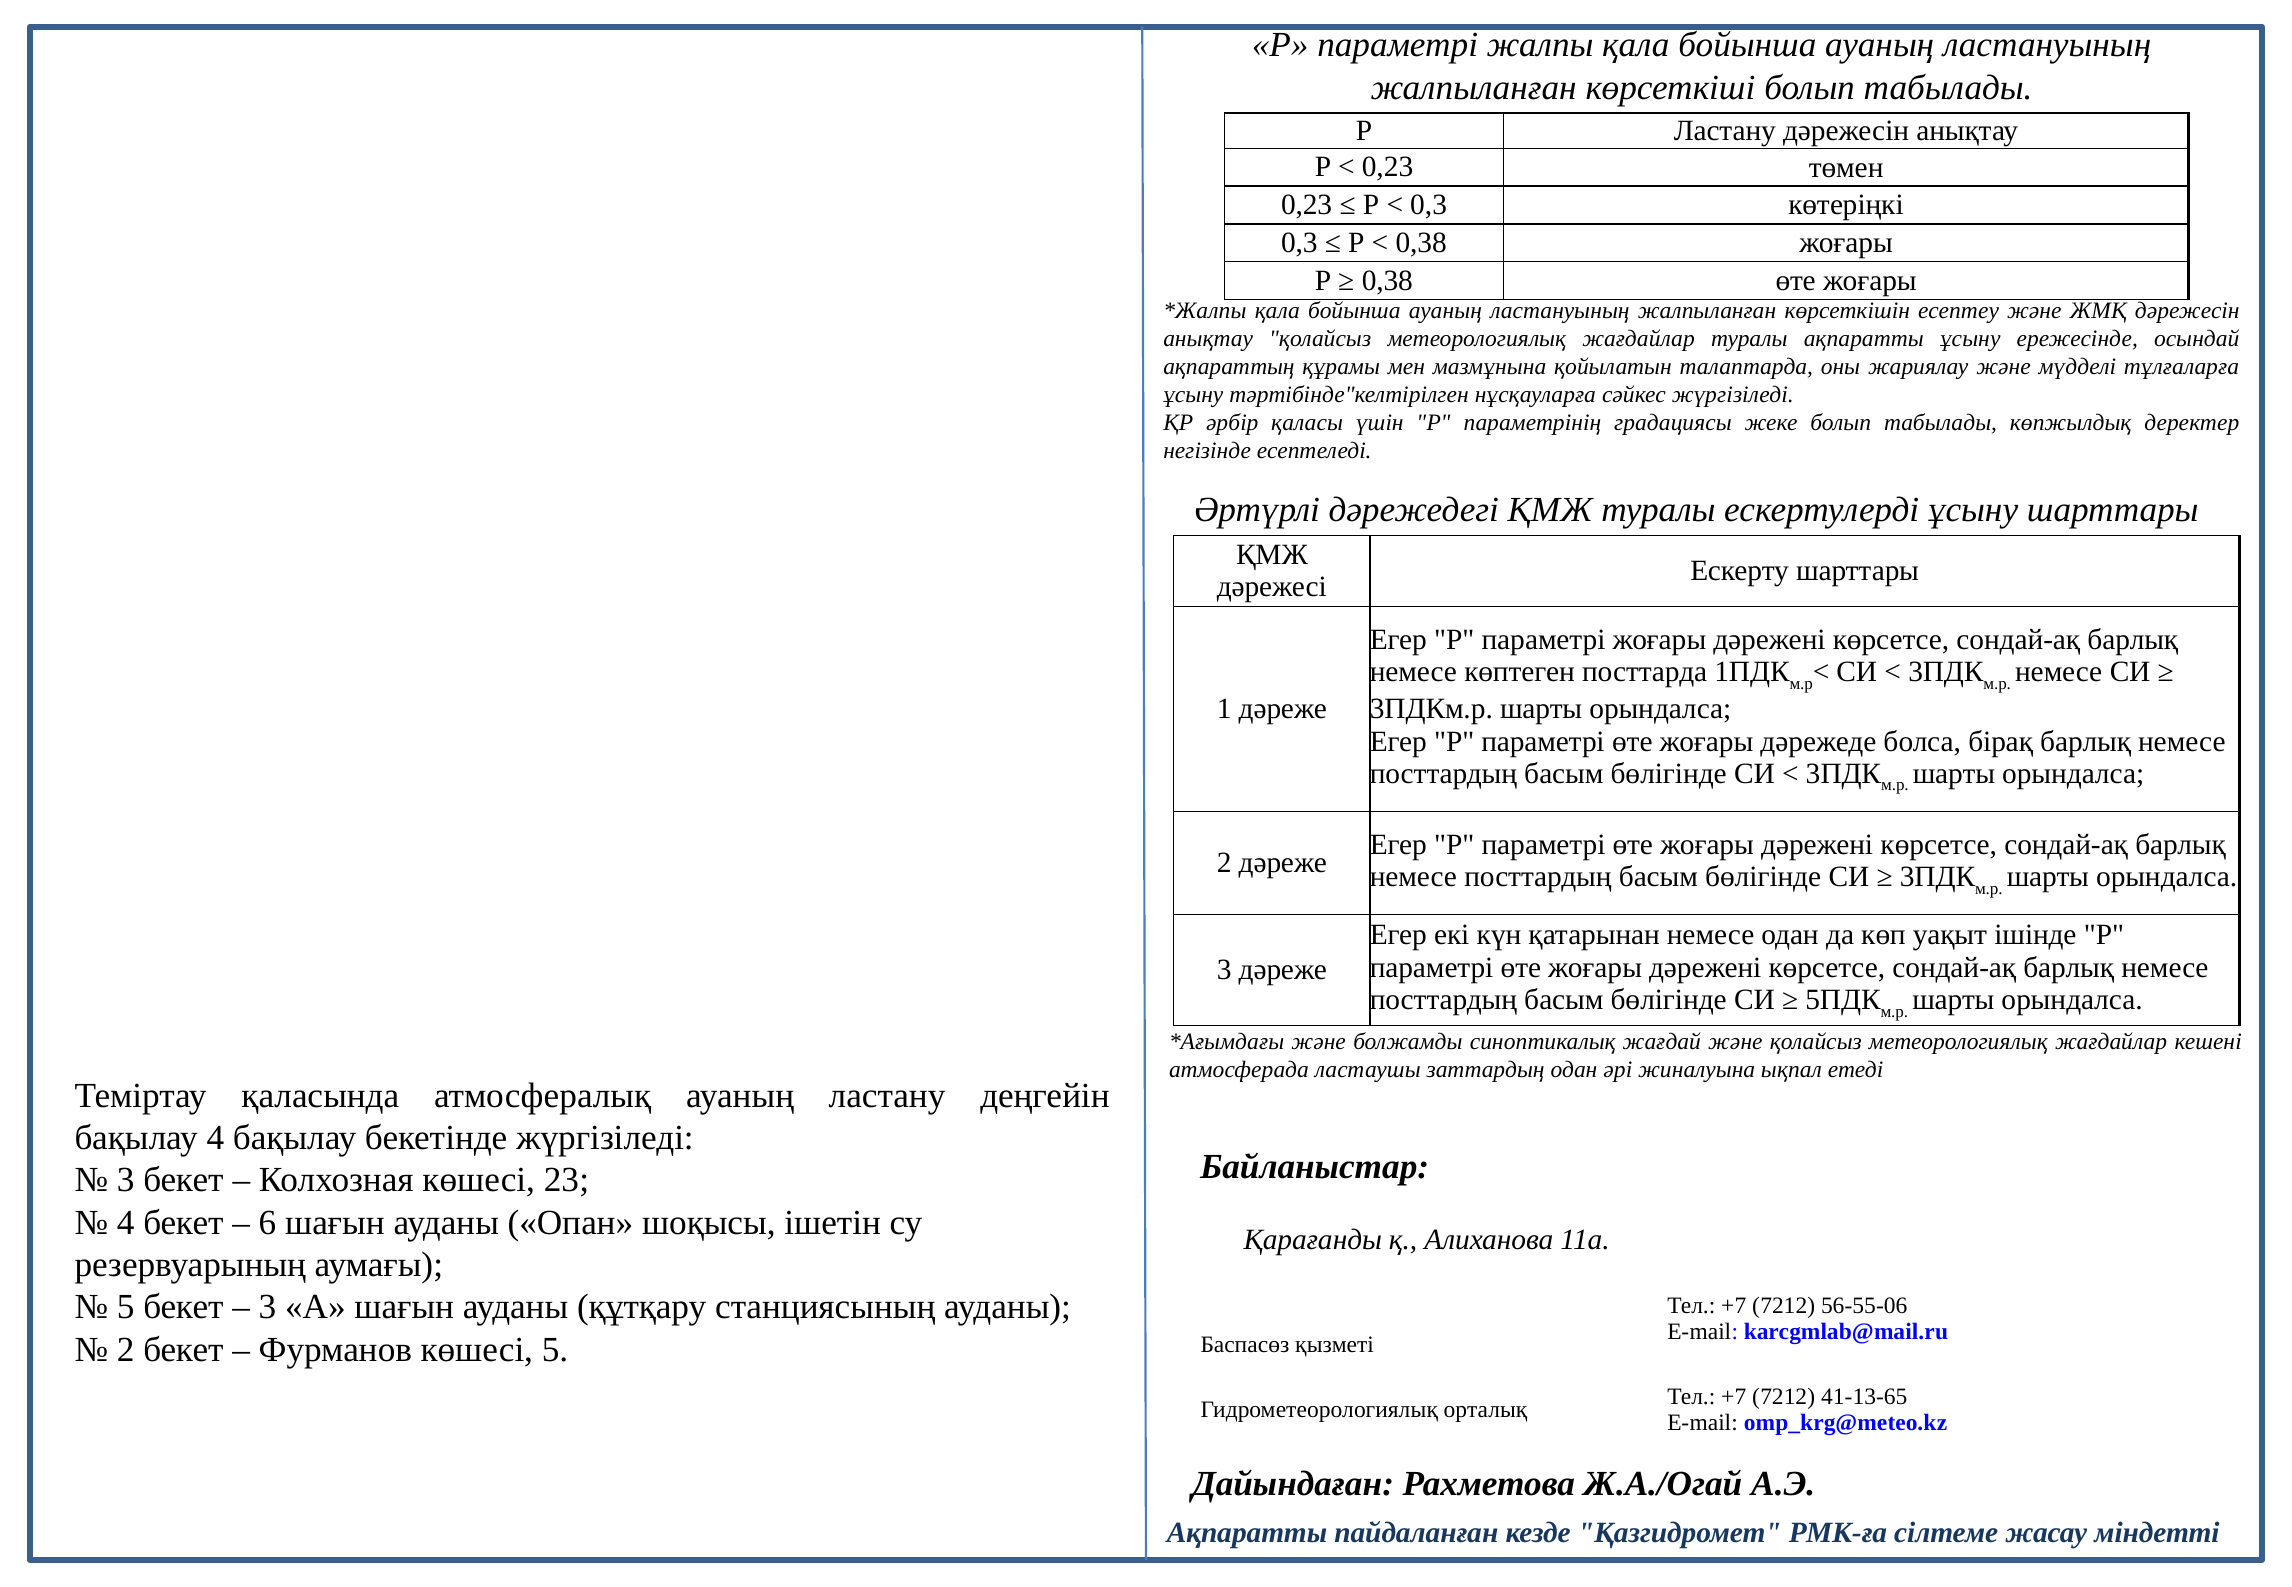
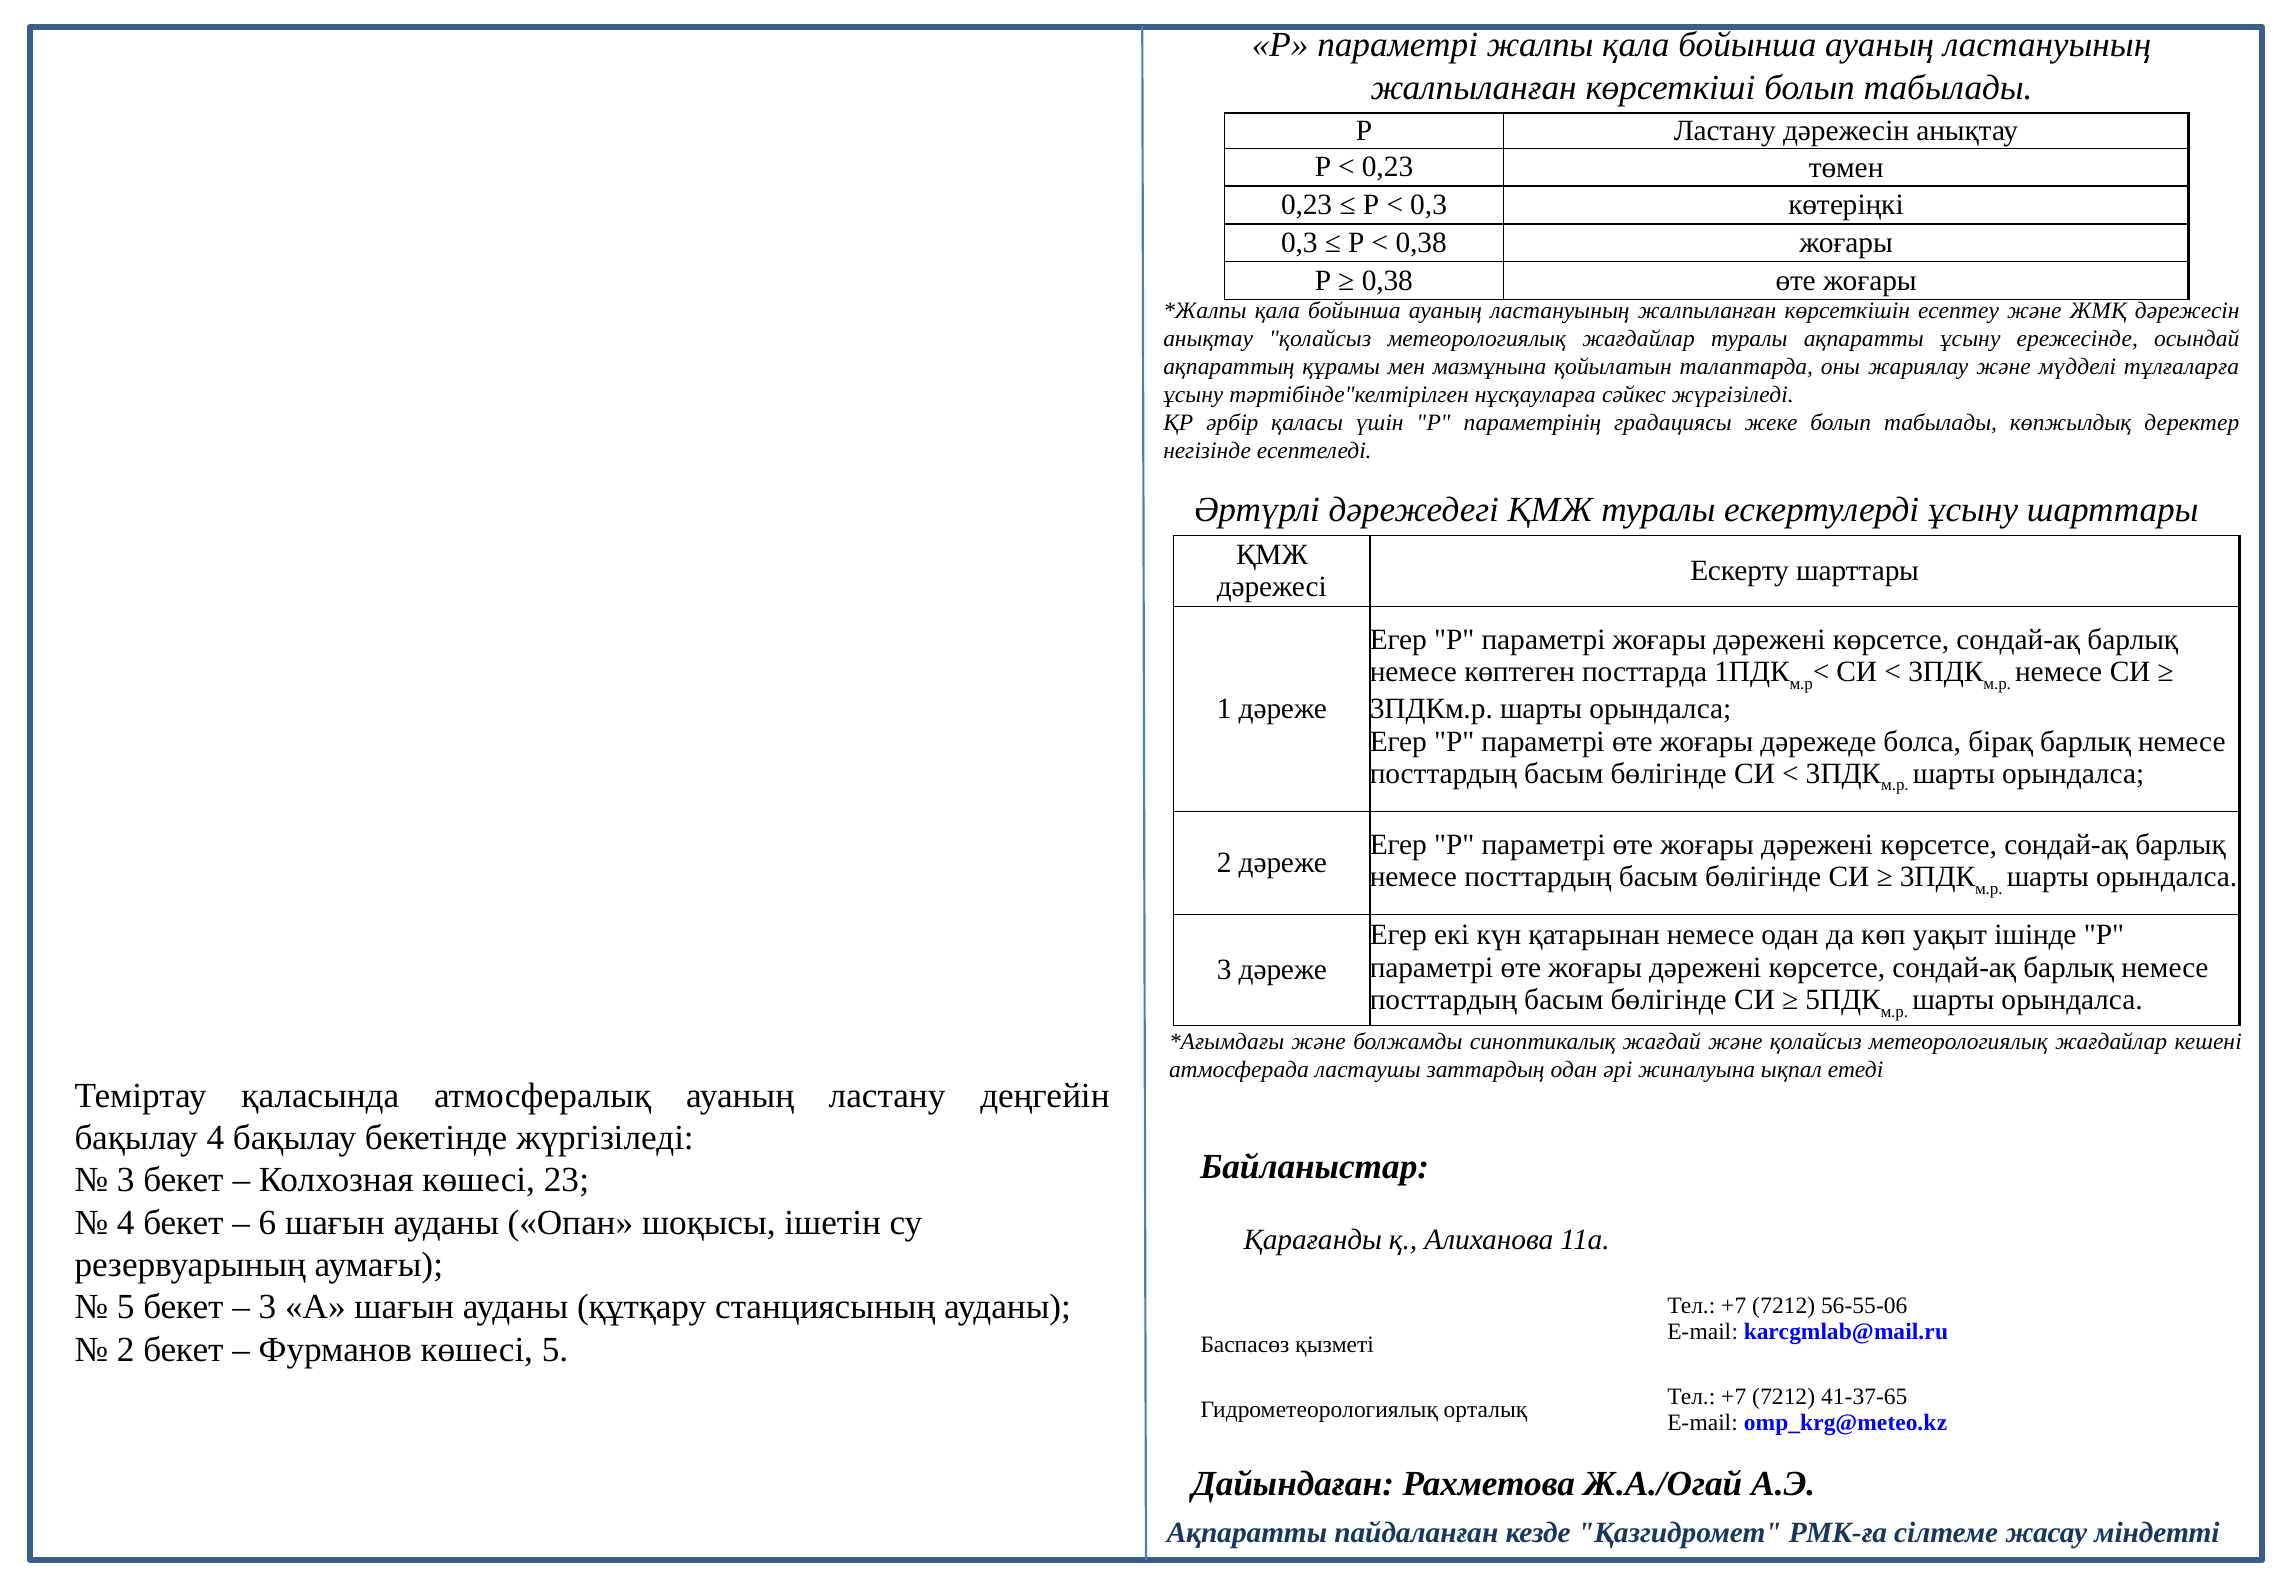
41-13-65: 41-13-65 -> 41-37-65
